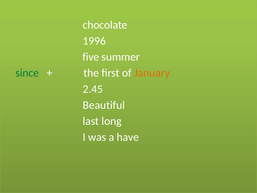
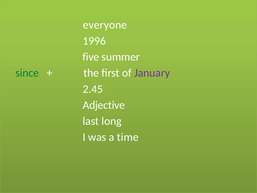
chocolate: chocolate -> everyone
January colour: orange -> purple
Beautiful: Beautiful -> Adjective
have: have -> time
